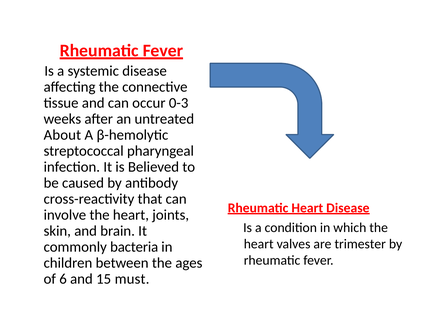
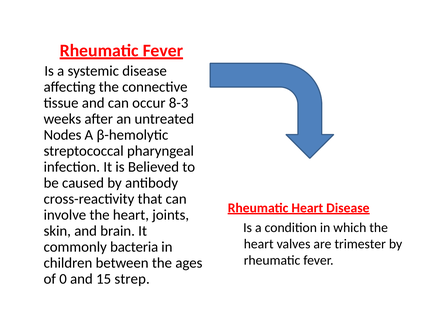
0-3: 0-3 -> 8-3
About: About -> Nodes
6: 6 -> 0
must: must -> strep
